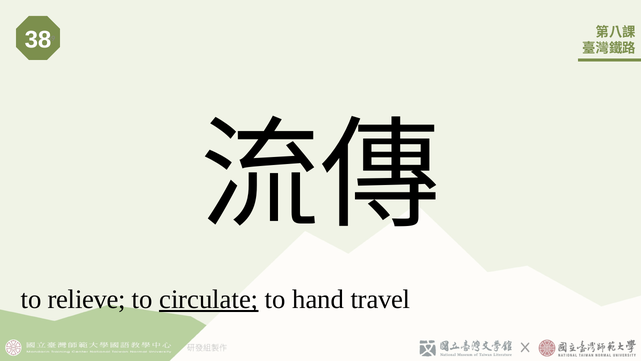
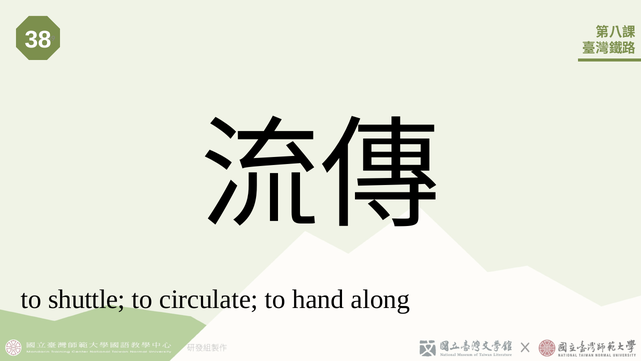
relieve: relieve -> shuttle
circulate underline: present -> none
travel: travel -> along
